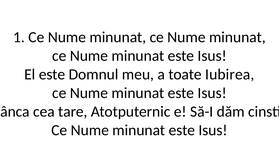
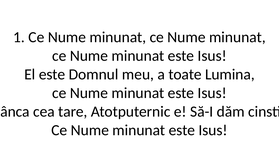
Iubirea: Iubirea -> Lumina
